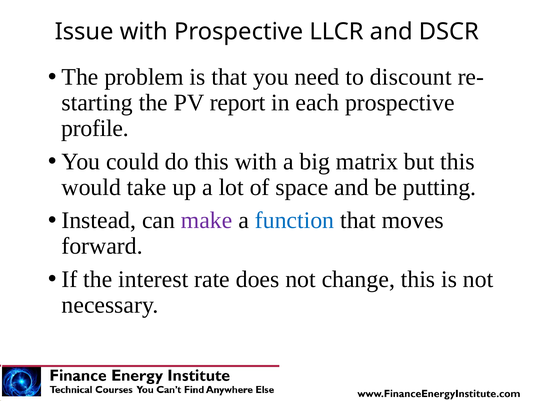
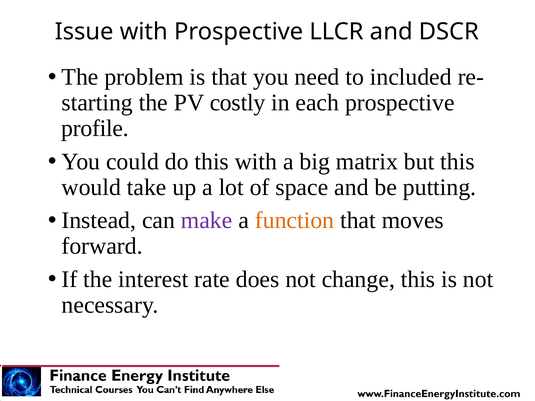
discount: discount -> included
report: report -> costly
function colour: blue -> orange
